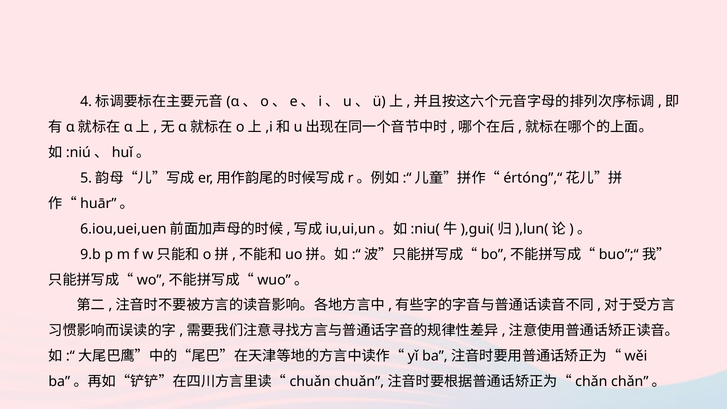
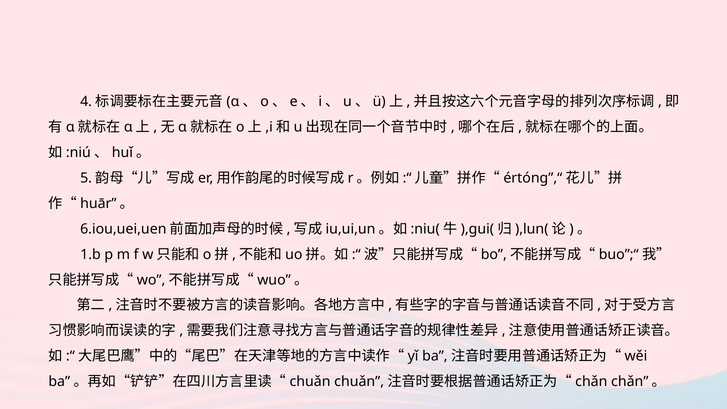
9.b: 9.b -> 1.b
